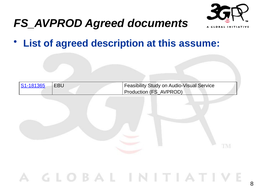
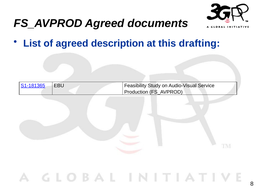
assume: assume -> drafting
